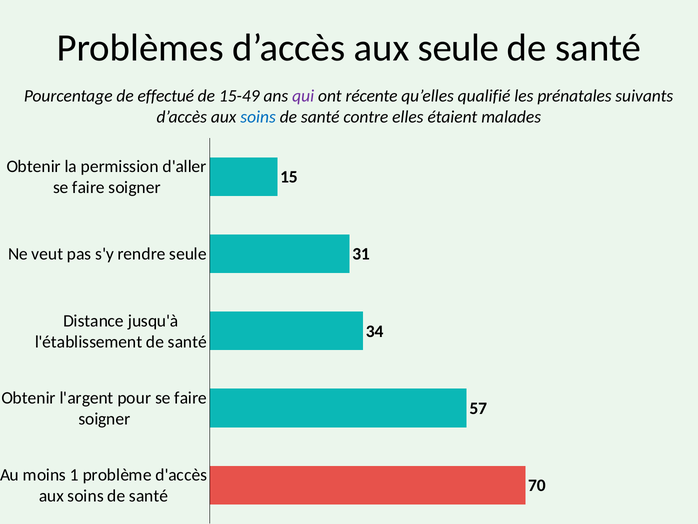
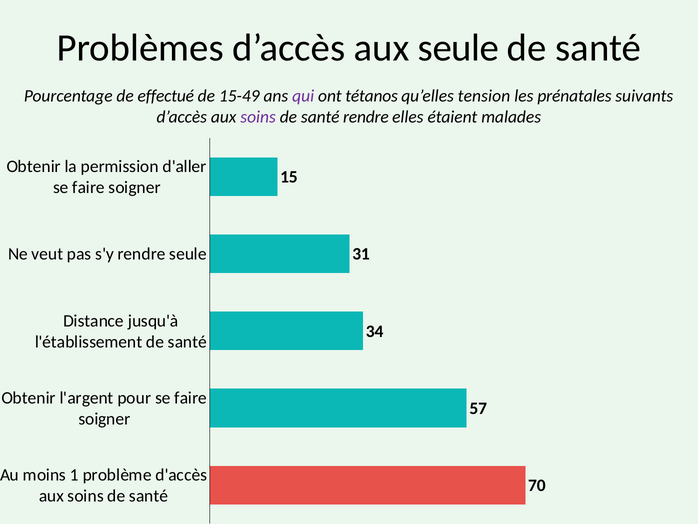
récente: récente -> tétanos
qualifié: qualifié -> tension
soins at (258, 117) colour: blue -> purple
santé contre: contre -> rendre
